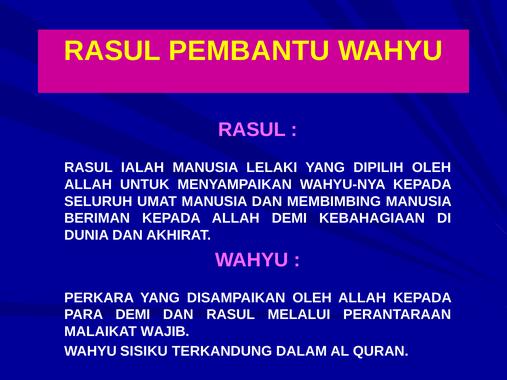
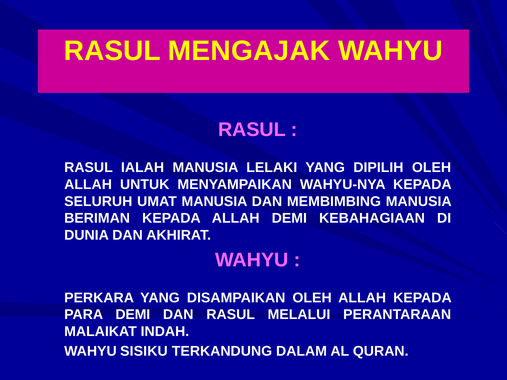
PEMBANTU: PEMBANTU -> MENGAJAK
WAJIB: WAJIB -> INDAH
